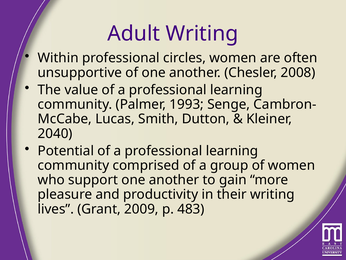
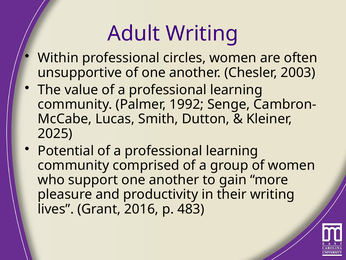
2008: 2008 -> 2003
1993: 1993 -> 1992
2040: 2040 -> 2025
2009: 2009 -> 2016
